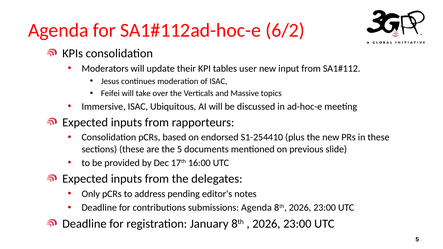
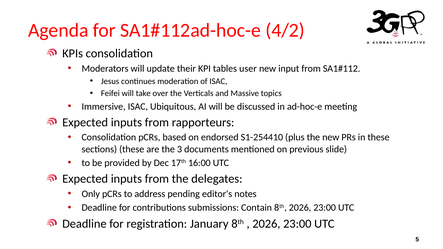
6/2: 6/2 -> 4/2
the 5: 5 -> 3
submissions Agenda: Agenda -> Contain
